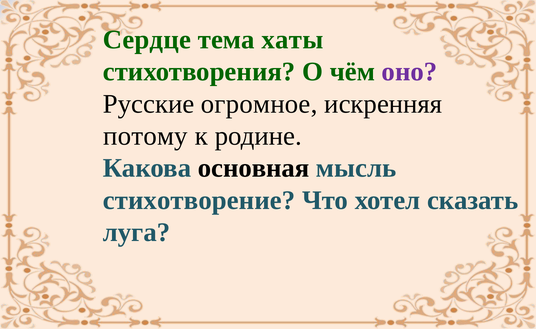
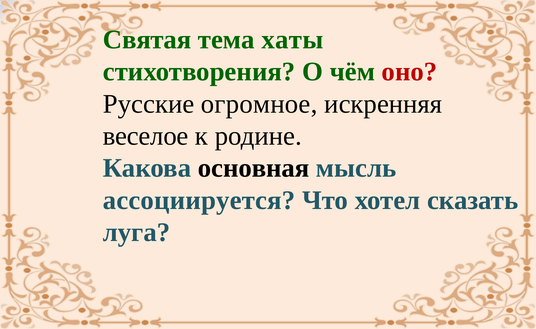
Сердце: Сердце -> Святая
оно colour: purple -> red
потому: потому -> веселое
стихотворение: стихотворение -> ассоциируется
